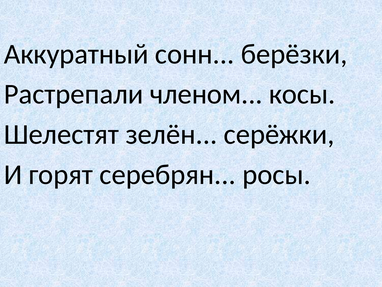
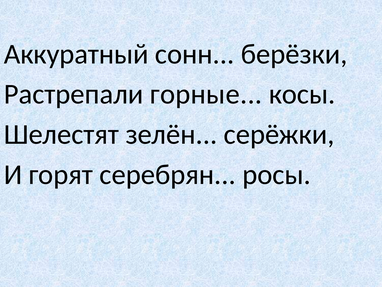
членом: членом -> горные
